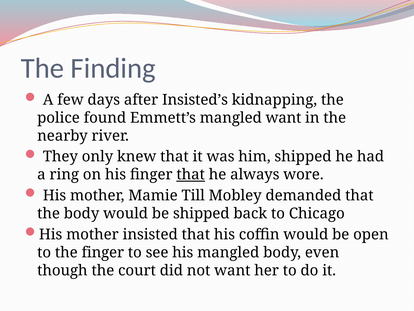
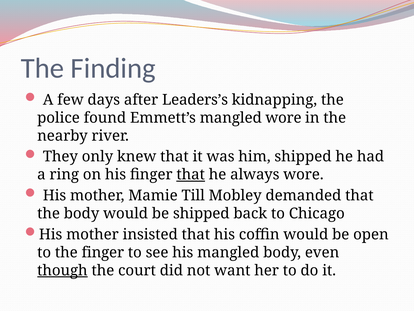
Insisted’s: Insisted’s -> Leaders’s
mangled want: want -> wore
though underline: none -> present
